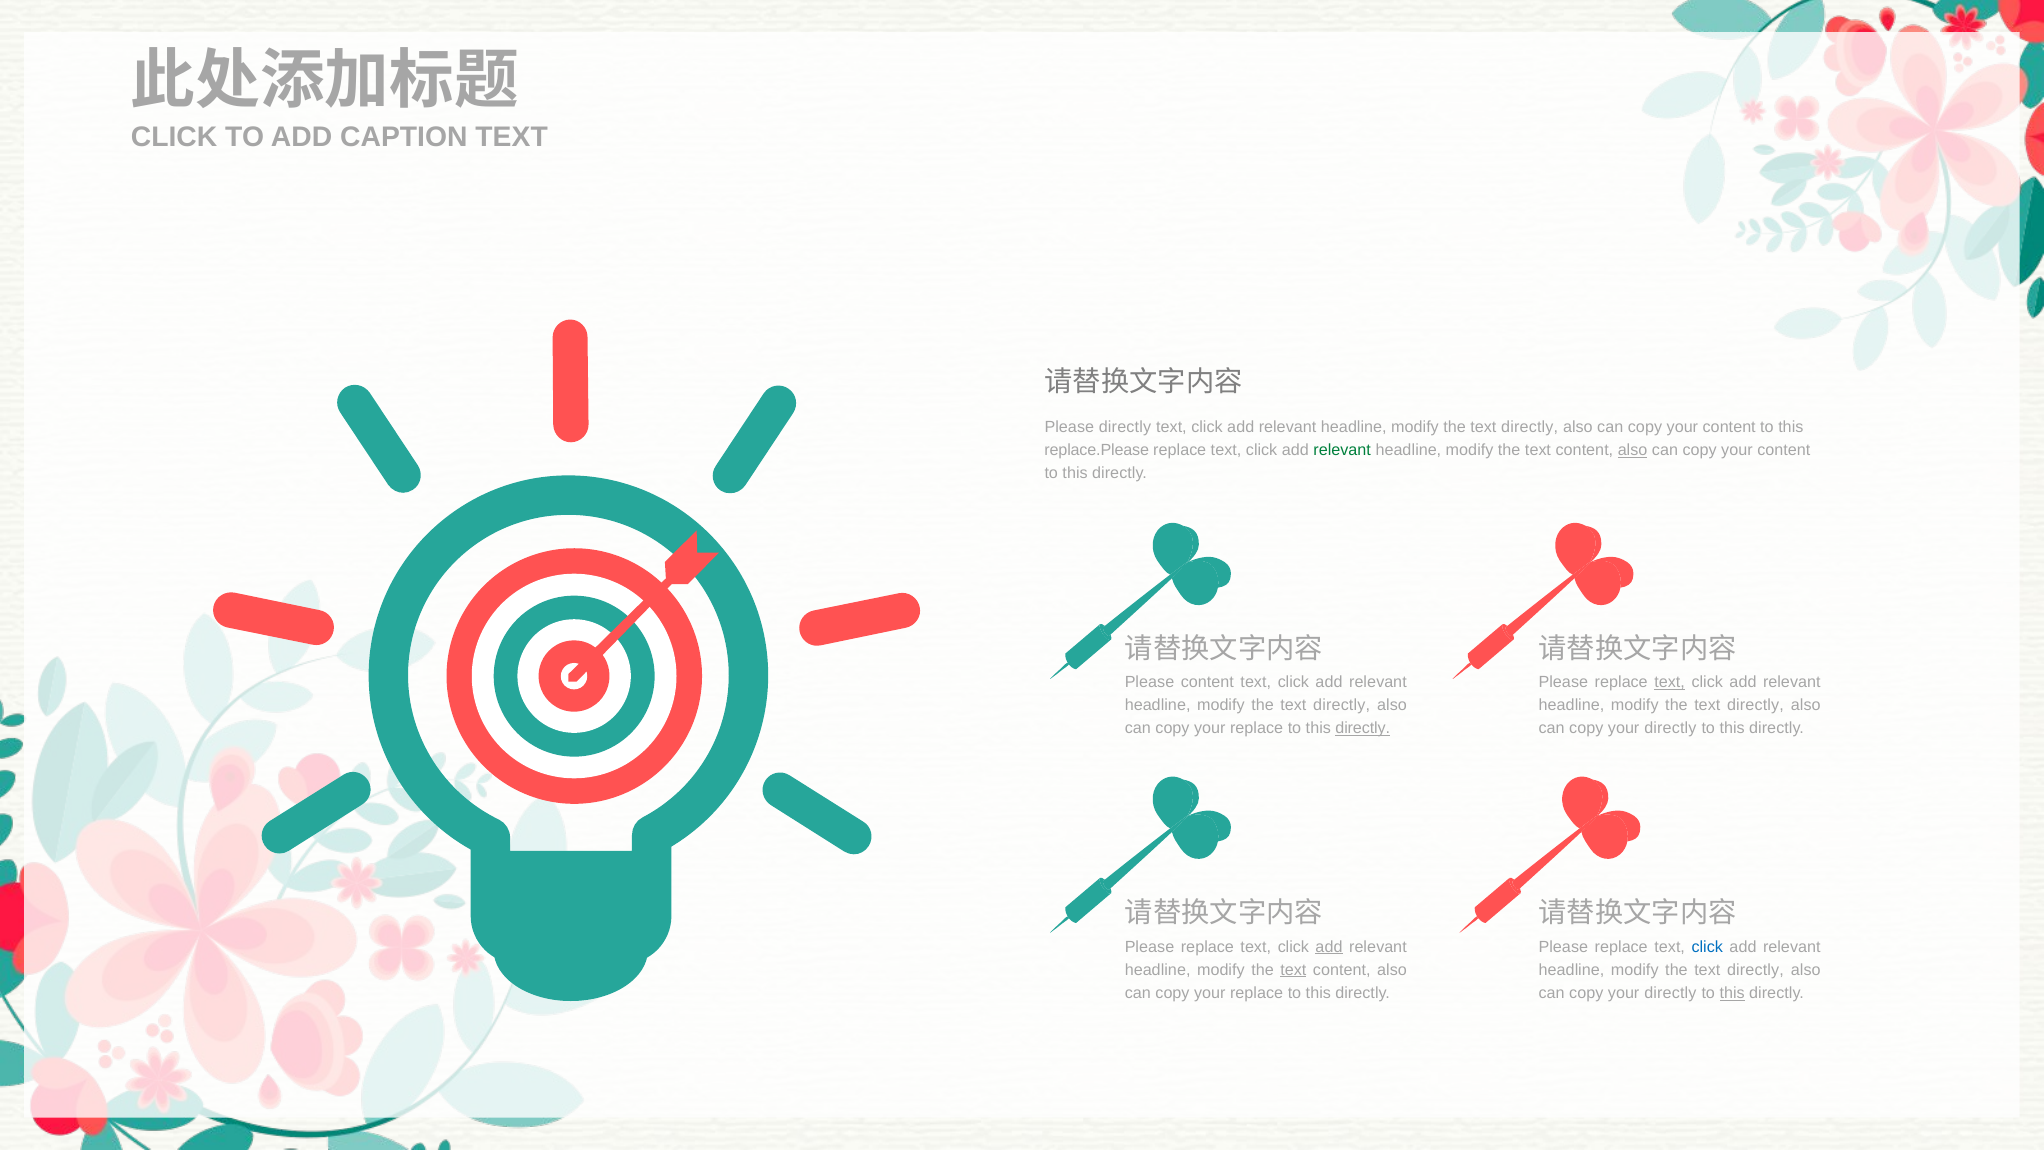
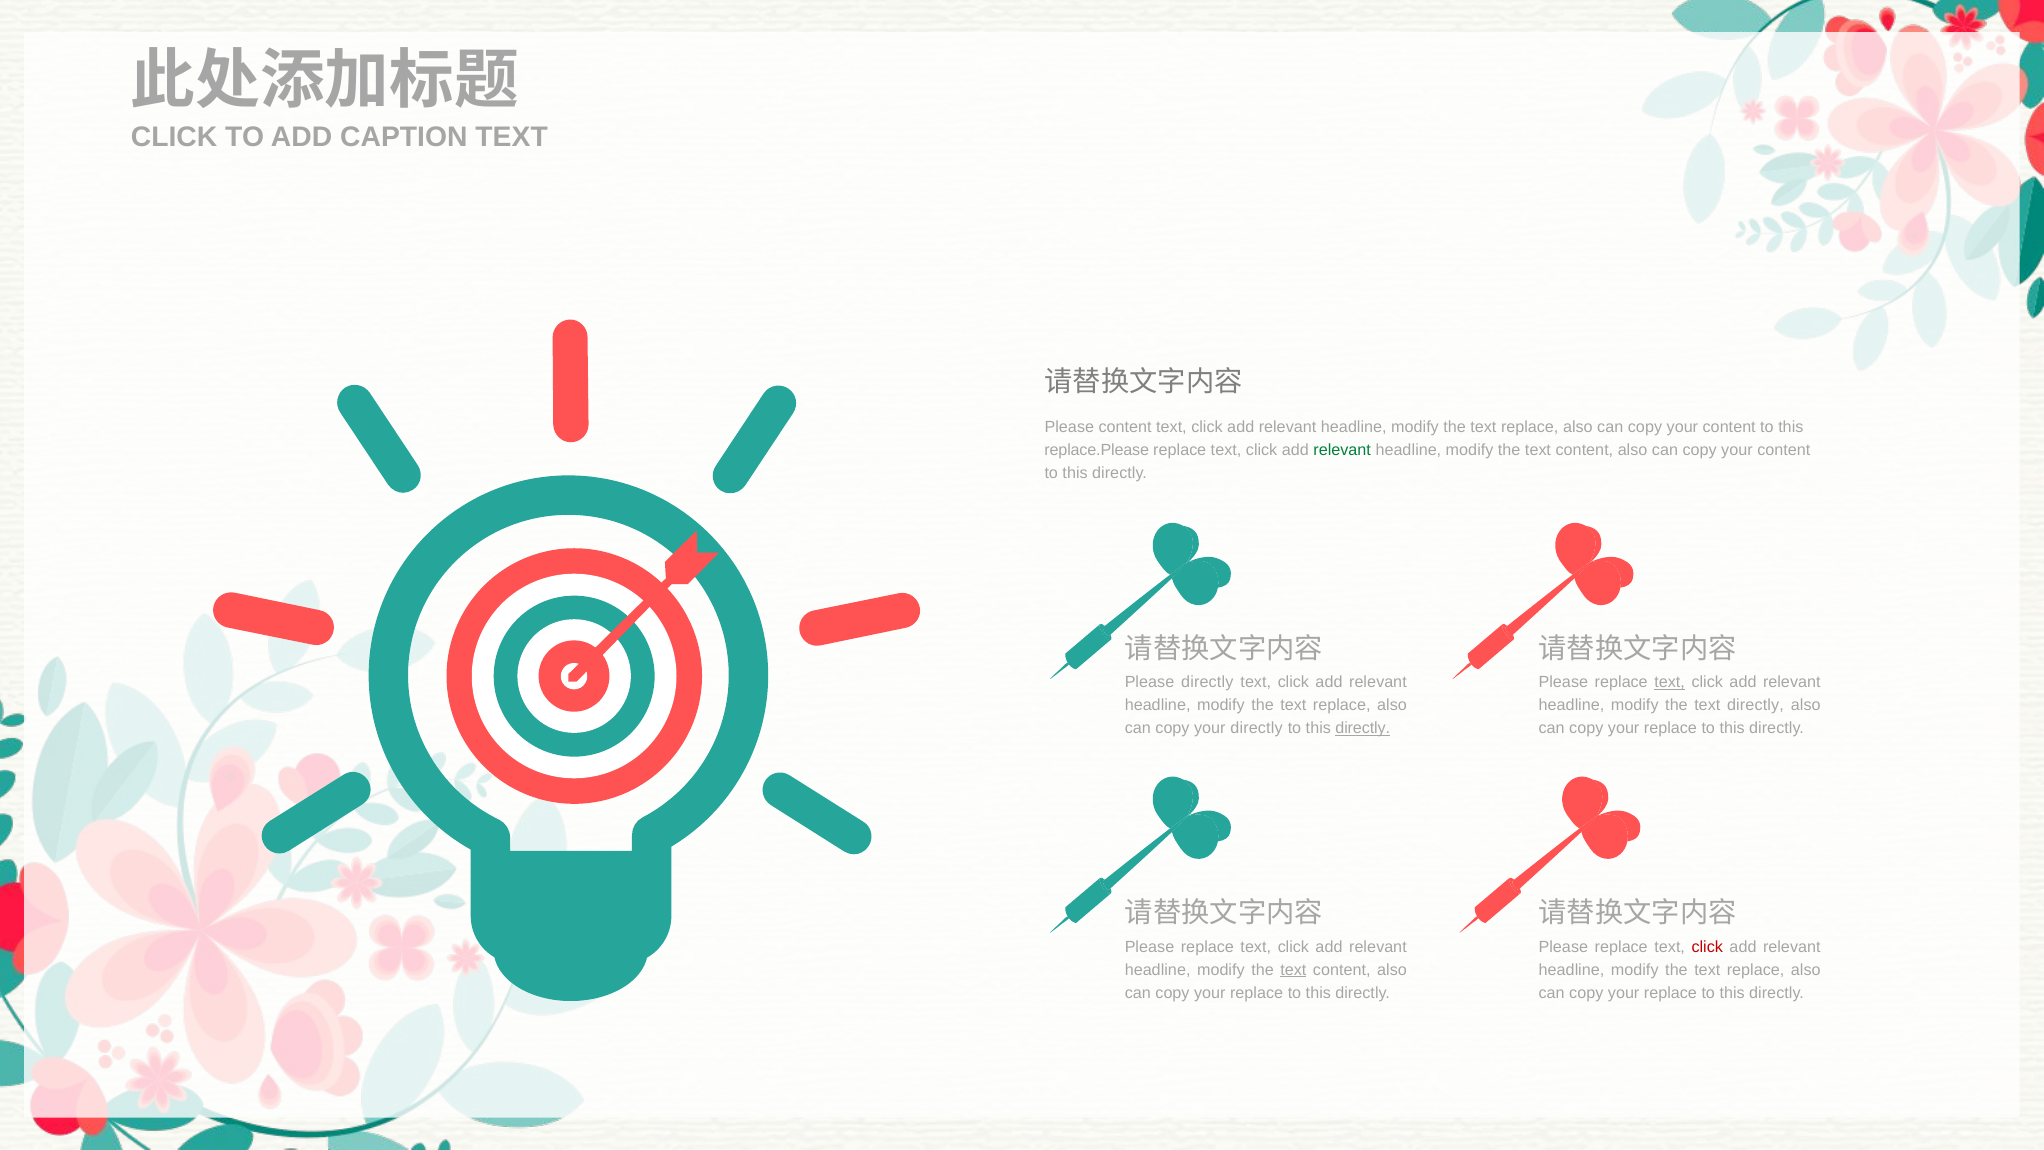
Please directly: directly -> content
directly at (1530, 427): directly -> replace
also at (1633, 450) underline: present -> none
Please content: content -> directly
directly at (1342, 705): directly -> replace
replace at (1257, 728): replace -> directly
directly at (1670, 728): directly -> replace
add at (1329, 947) underline: present -> none
click at (1707, 947) colour: blue -> red
directly at (1755, 970): directly -> replace
directly at (1670, 993): directly -> replace
this at (1732, 993) underline: present -> none
